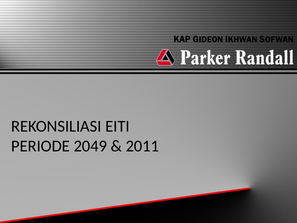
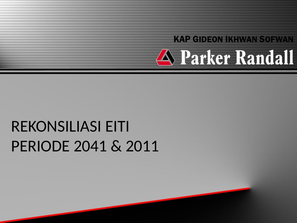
2049: 2049 -> 2041
